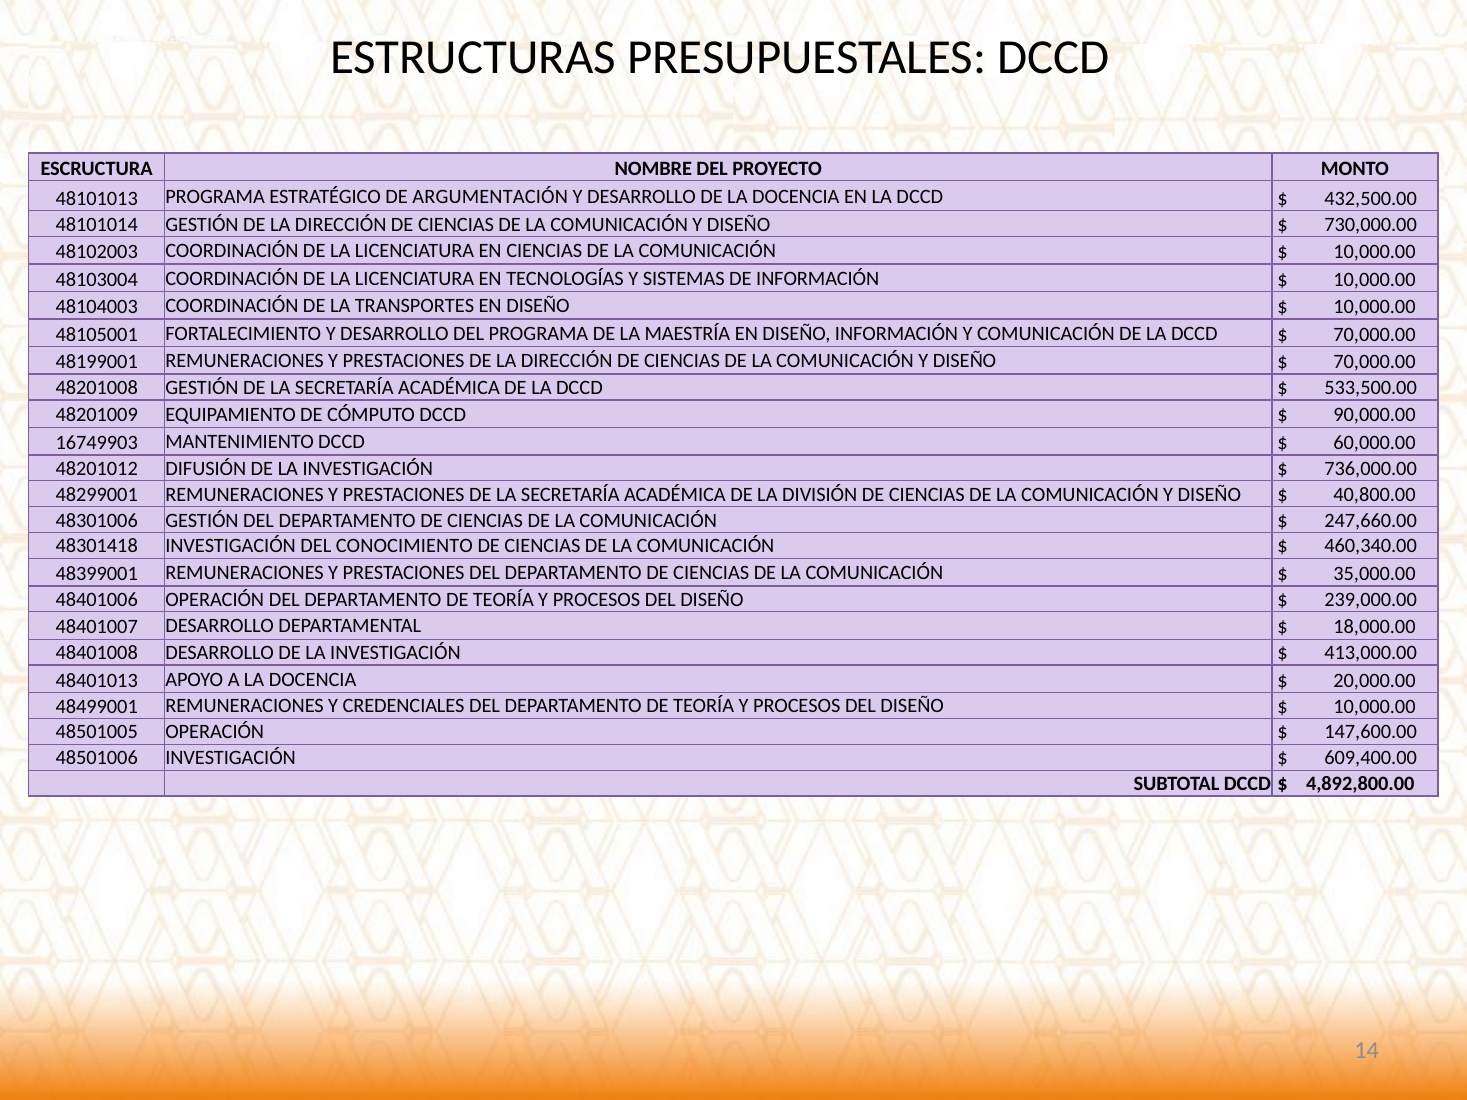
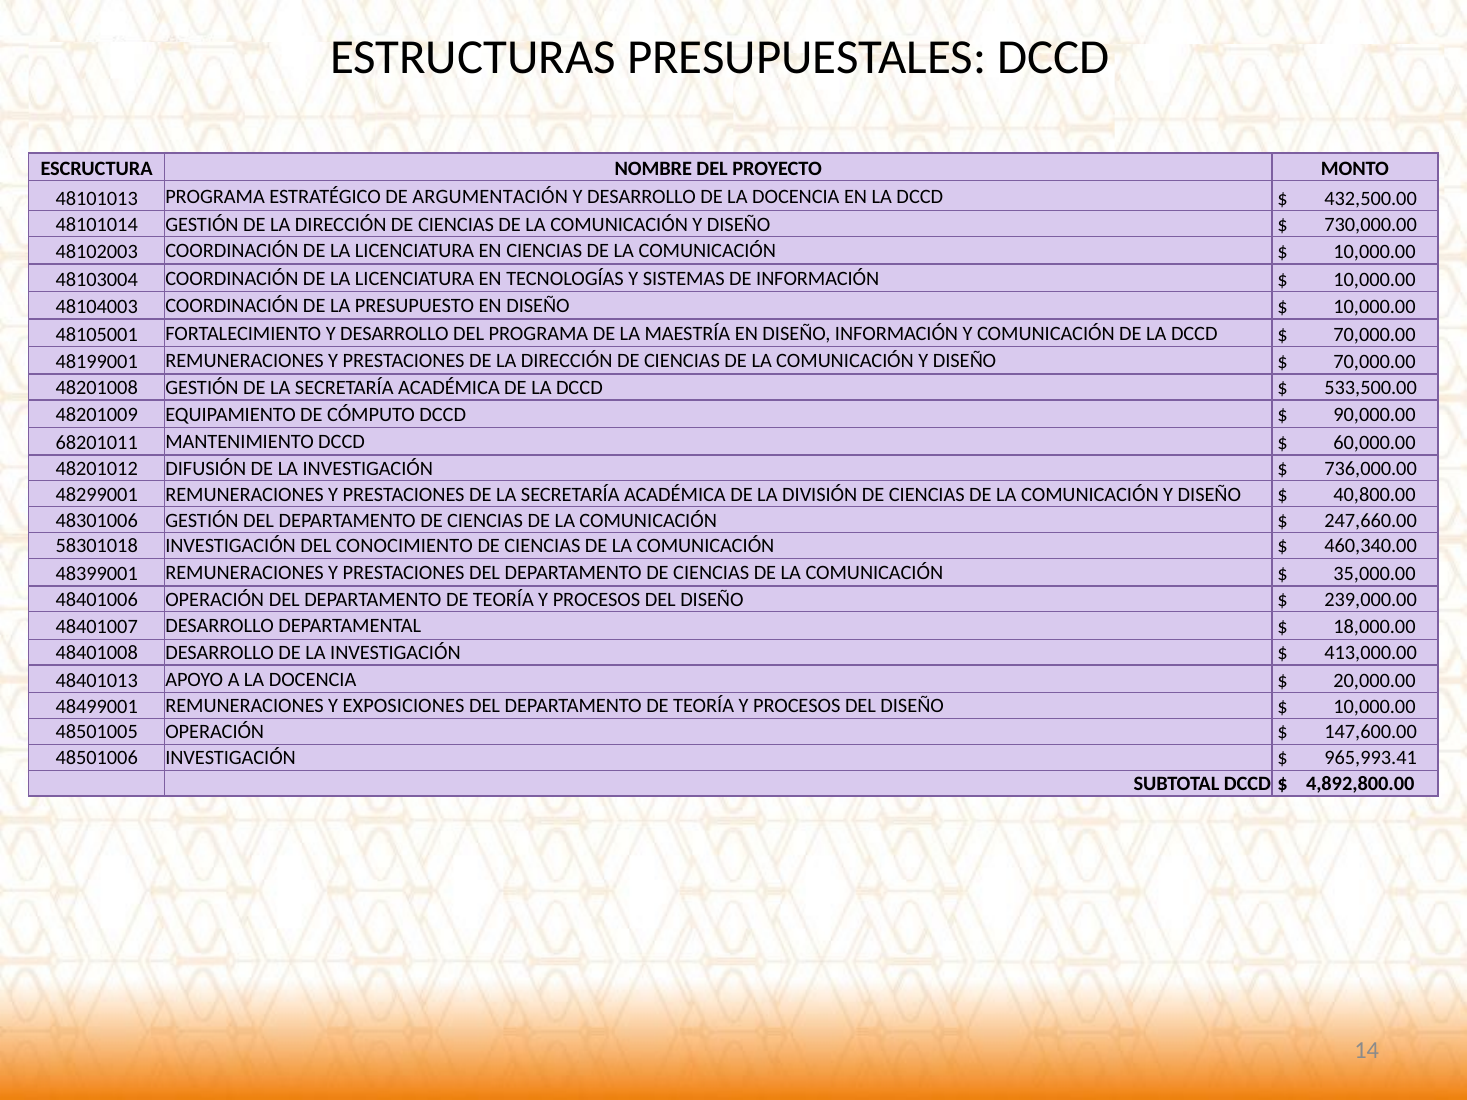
TRANSPORTES: TRANSPORTES -> PRESUPUESTO
16749903: 16749903 -> 68201011
48301418: 48301418 -> 58301018
CREDENCIALES: CREDENCIALES -> EXPOSICIONES
609,400.00: 609,400.00 -> 965,993.41
